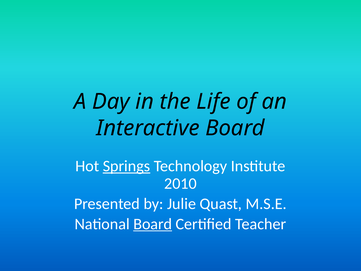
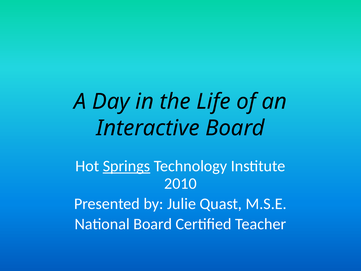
Board at (153, 224) underline: present -> none
